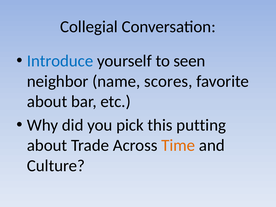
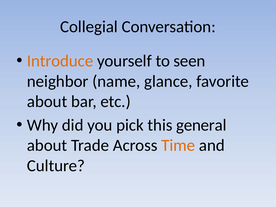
Introduce colour: blue -> orange
scores: scores -> glance
putting: putting -> general
